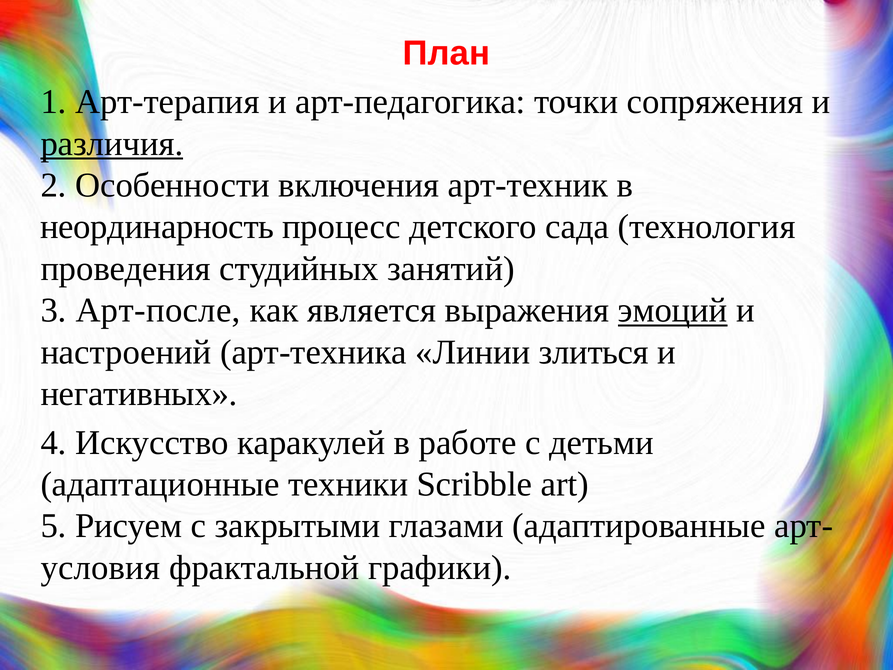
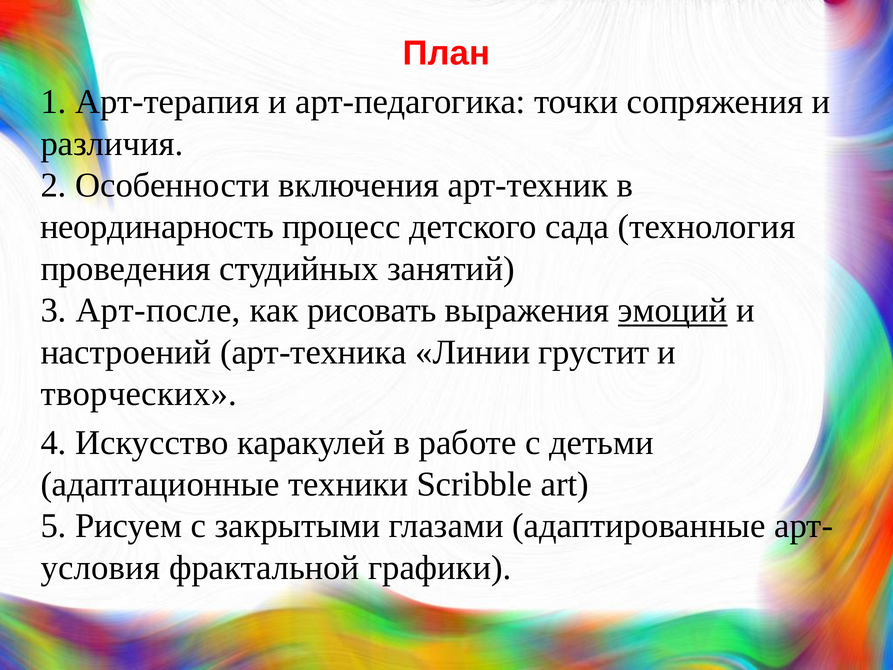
различия underline: present -> none
является: является -> рисовать
злиться: злиться -> грустит
негативных: негативных -> творческих
